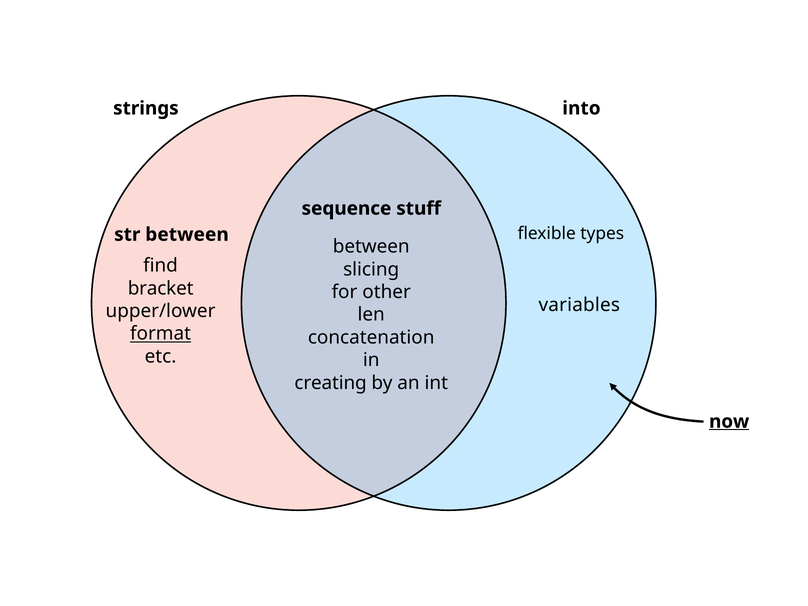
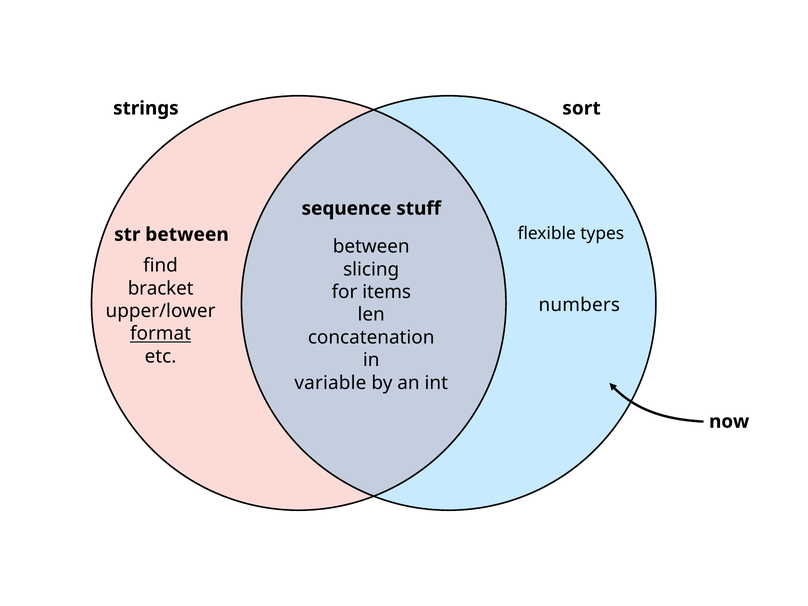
into: into -> sort
other: other -> items
variables: variables -> numbers
creating: creating -> variable
now underline: present -> none
